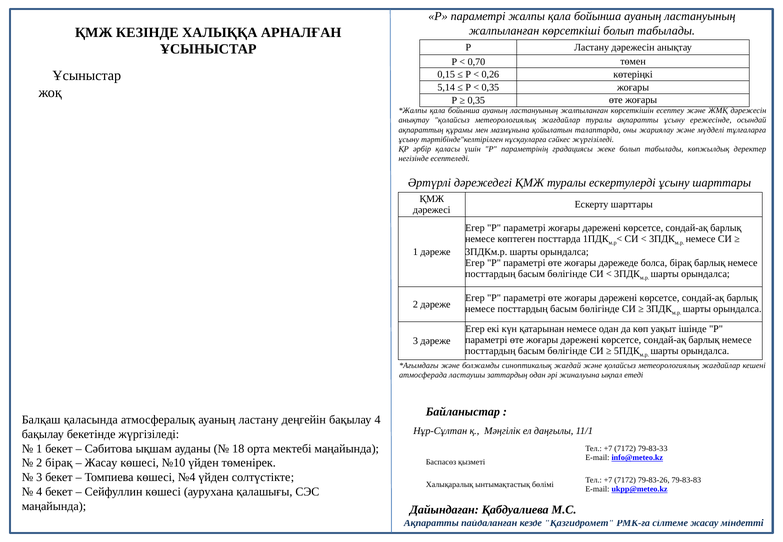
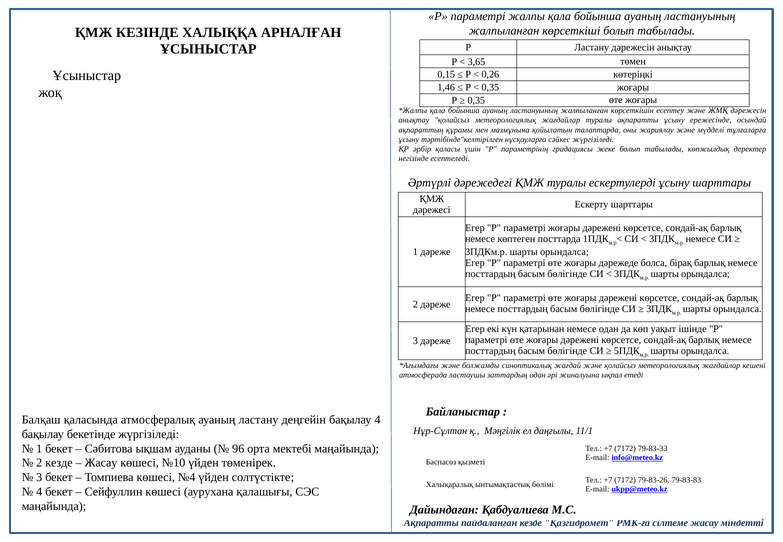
0,70: 0,70 -> 3,65
5,14: 5,14 -> 1,46
18: 18 -> 96
2 бірақ: бірақ -> кезде
